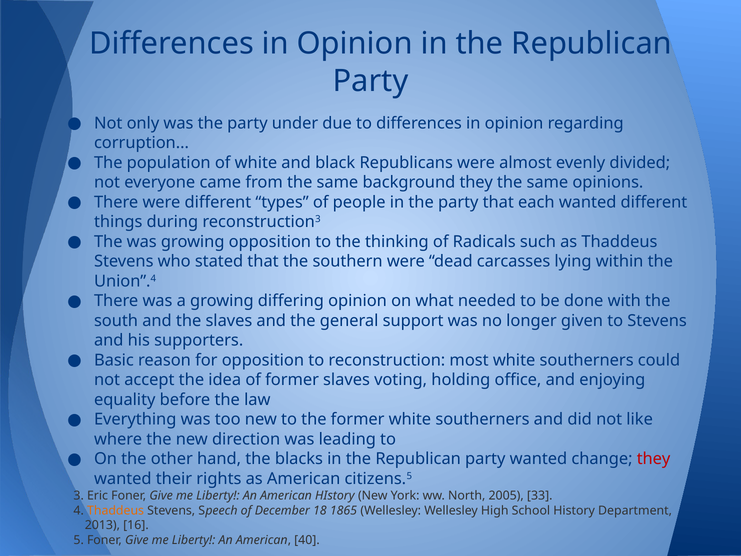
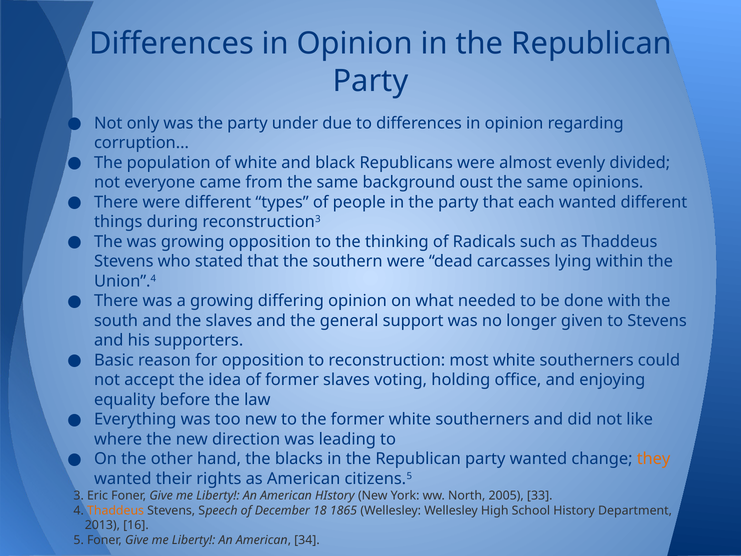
background they: they -> oust
they at (654, 459) colour: red -> orange
40: 40 -> 34
